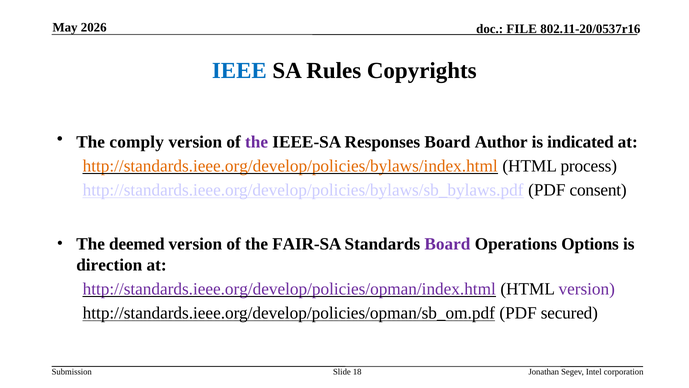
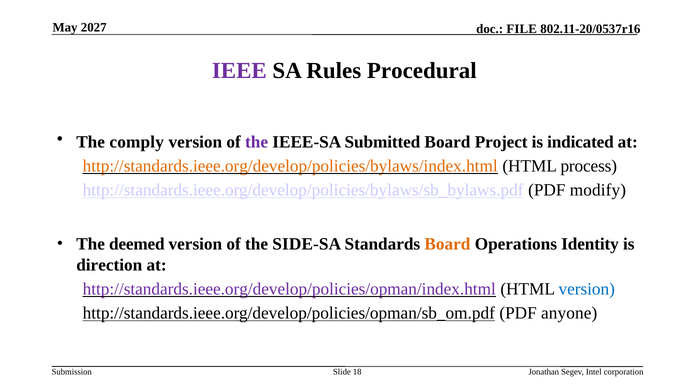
2026: 2026 -> 2027
IEEE colour: blue -> purple
Copyrights: Copyrights -> Procedural
Responses: Responses -> Submitted
Author: Author -> Project
consent: consent -> modify
FAIR-SA: FAIR-SA -> SIDE-SA
Board at (447, 244) colour: purple -> orange
Options: Options -> Identity
version at (587, 289) colour: purple -> blue
secured: secured -> anyone
